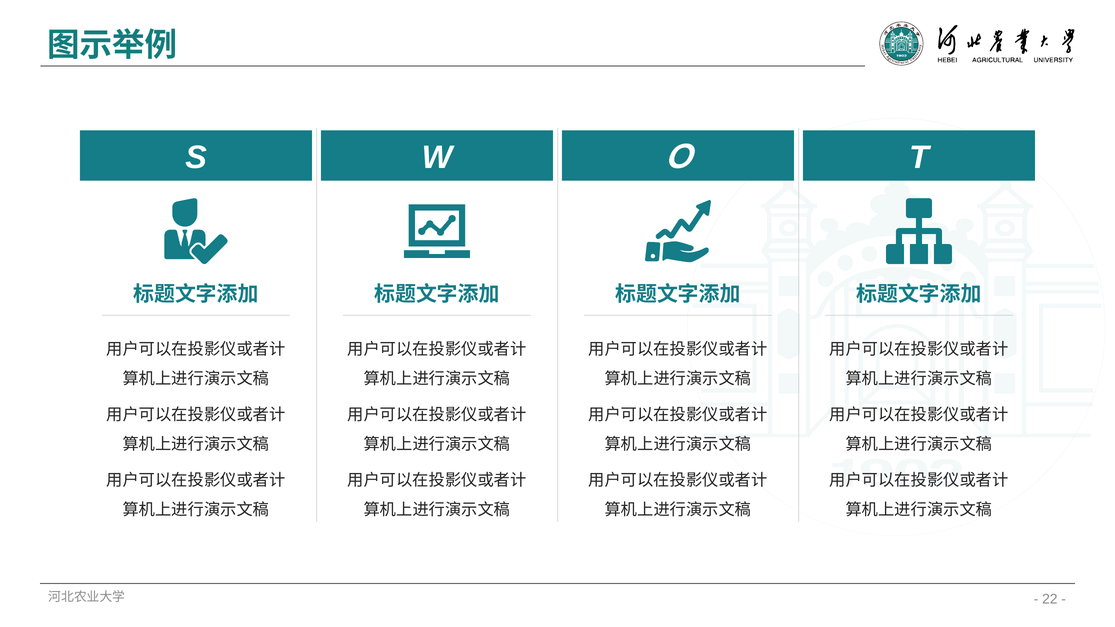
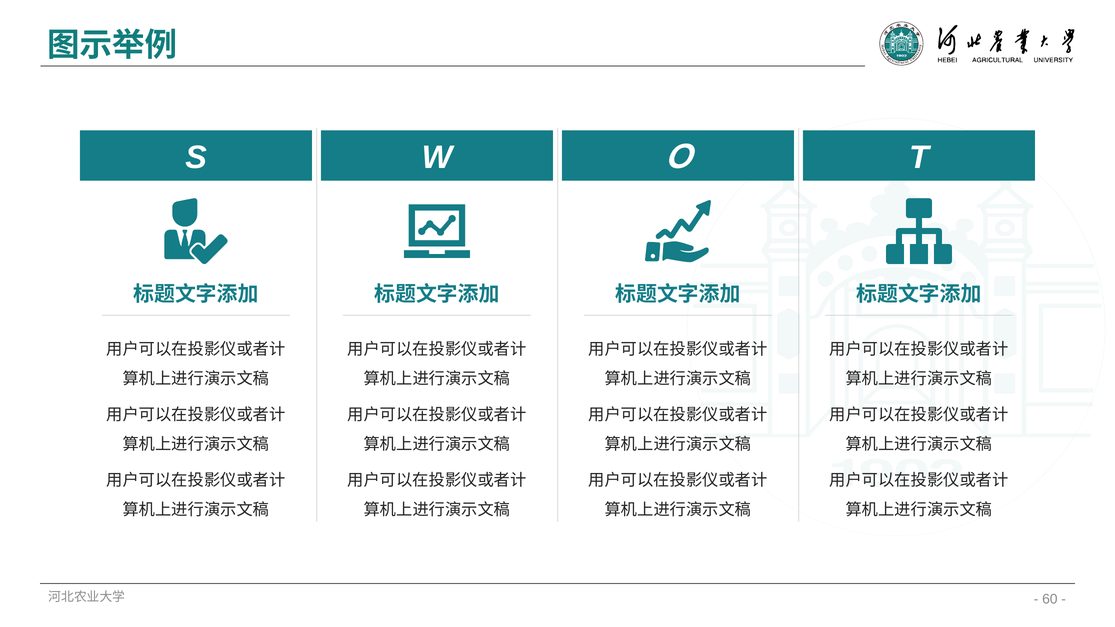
22: 22 -> 60
